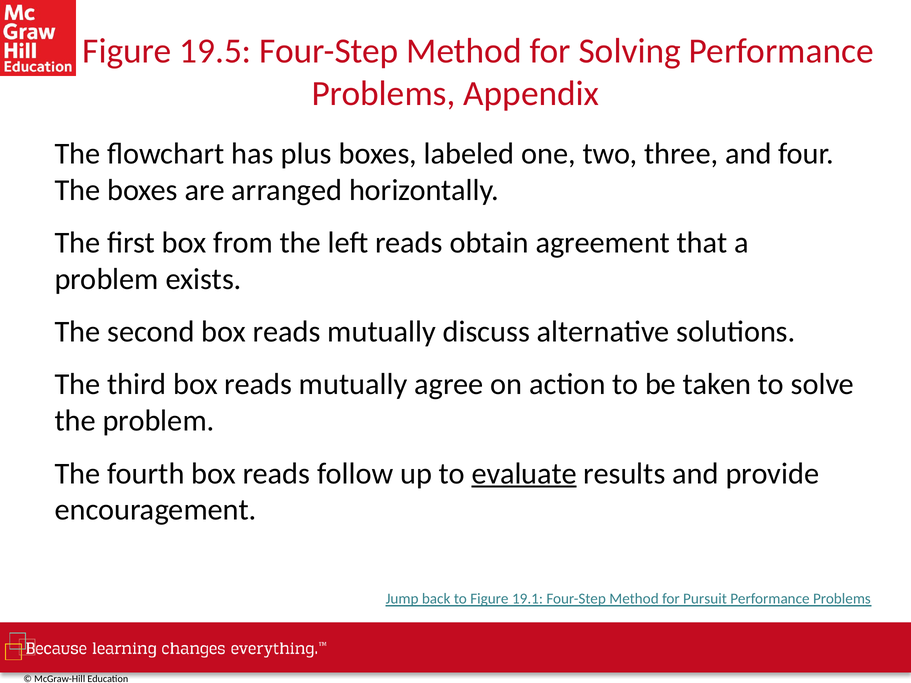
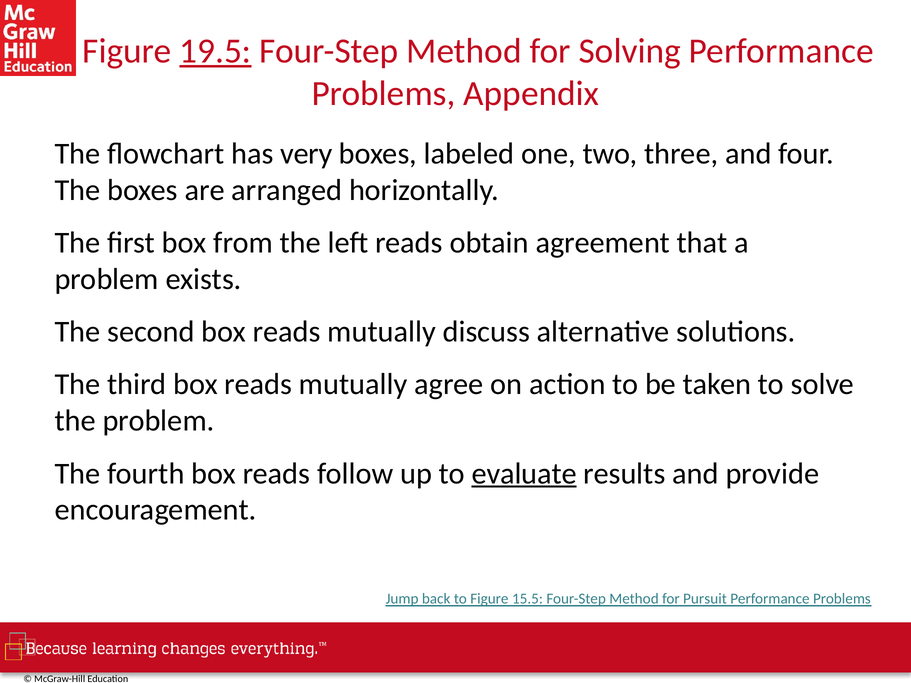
19.5 underline: none -> present
plus: plus -> very
19.1: 19.1 -> 15.5
